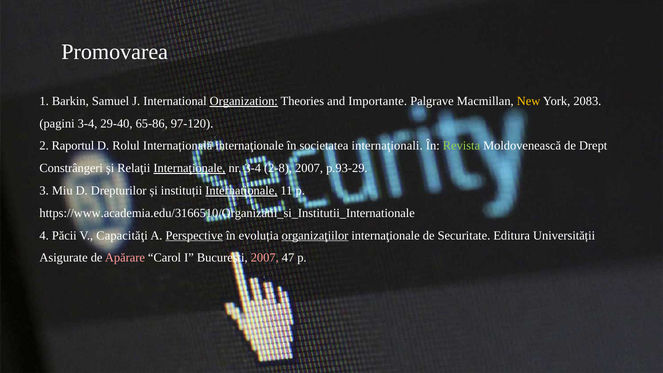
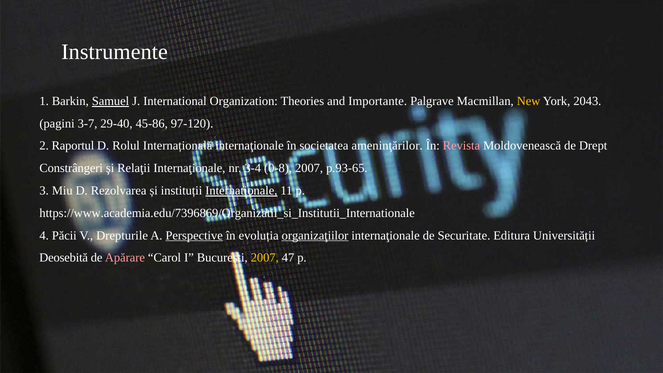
Promovarea: Promovarea -> Instrumente
Samuel underline: none -> present
Organization underline: present -> none
2083: 2083 -> 2043
pagini 3-4: 3-4 -> 3-7
65-86: 65-86 -> 45-86
internaţionali: internaţionali -> ameninţărilor
Revista colour: light green -> pink
Internaţionale at (189, 168) underline: present -> none
2-8: 2-8 -> 0-8
p.93-29: p.93-29 -> p.93-65
Drepturilor: Drepturilor -> Rezolvarea
https://www.academia.edu/3166510/Organizatii_si_Institutii_Internationale: https://www.academia.edu/3166510/Organizatii_si_Institutii_Internationale -> https://www.academia.edu/7396869/Organizatii_si_Institutii_Internationale
Capacităţi: Capacităţi -> Drepturile
Asigurate: Asigurate -> Deosebită
2007 at (265, 258) colour: pink -> yellow
